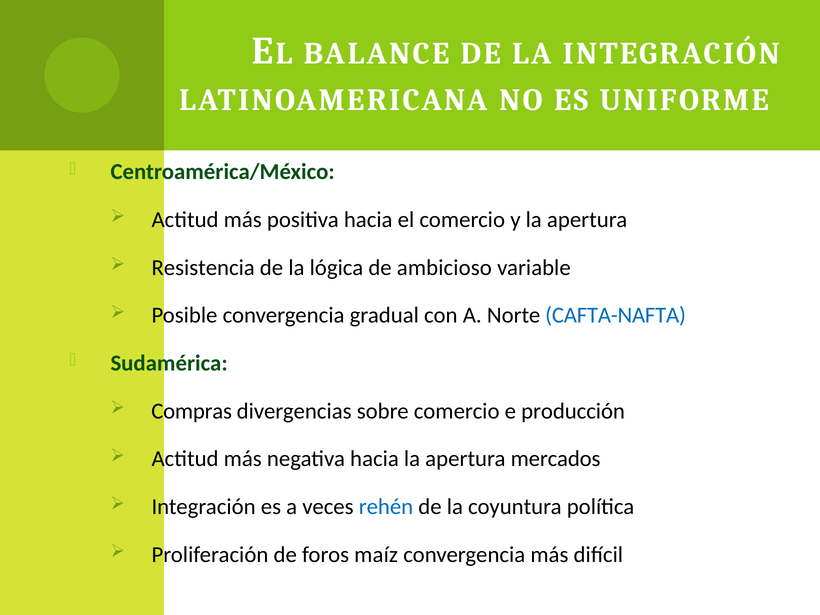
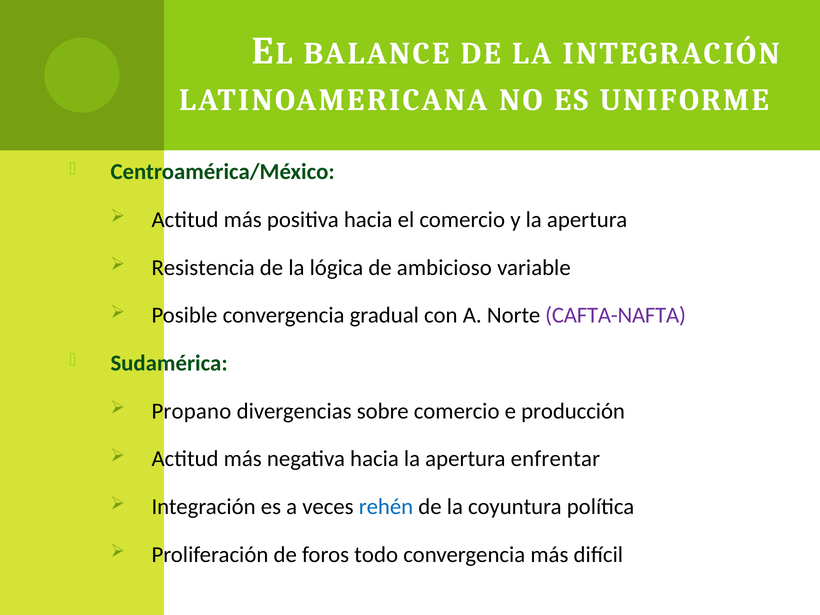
CAFTA-NAFTA colour: blue -> purple
Compras: Compras -> Propano
mercados: mercados -> enfrentar
maíz: maíz -> todo
